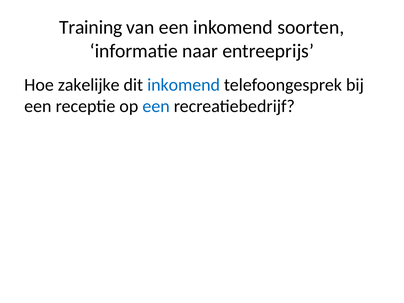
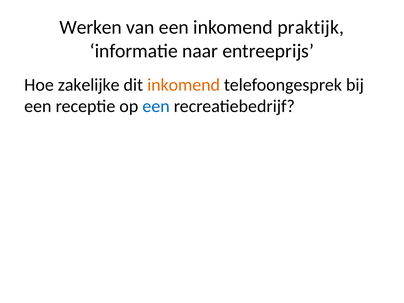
Training: Training -> Werken
soorten: soorten -> praktijk
inkomend at (184, 85) colour: blue -> orange
